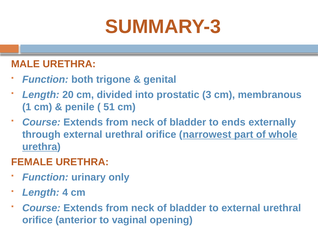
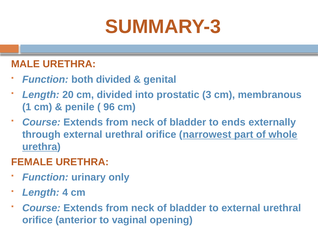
both trigone: trigone -> divided
51: 51 -> 96
